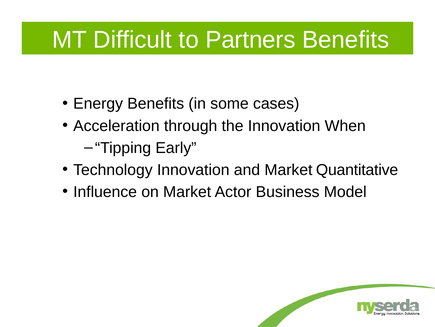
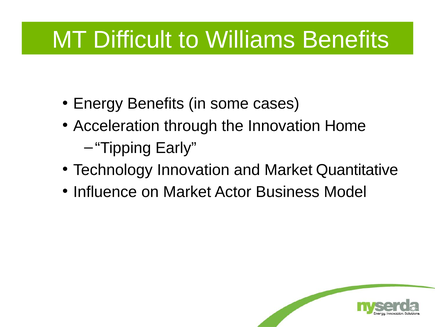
Partners: Partners -> Williams
When: When -> Home
